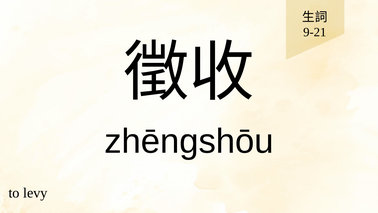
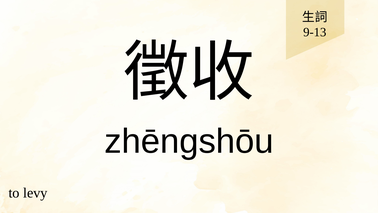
9-21: 9-21 -> 9-13
